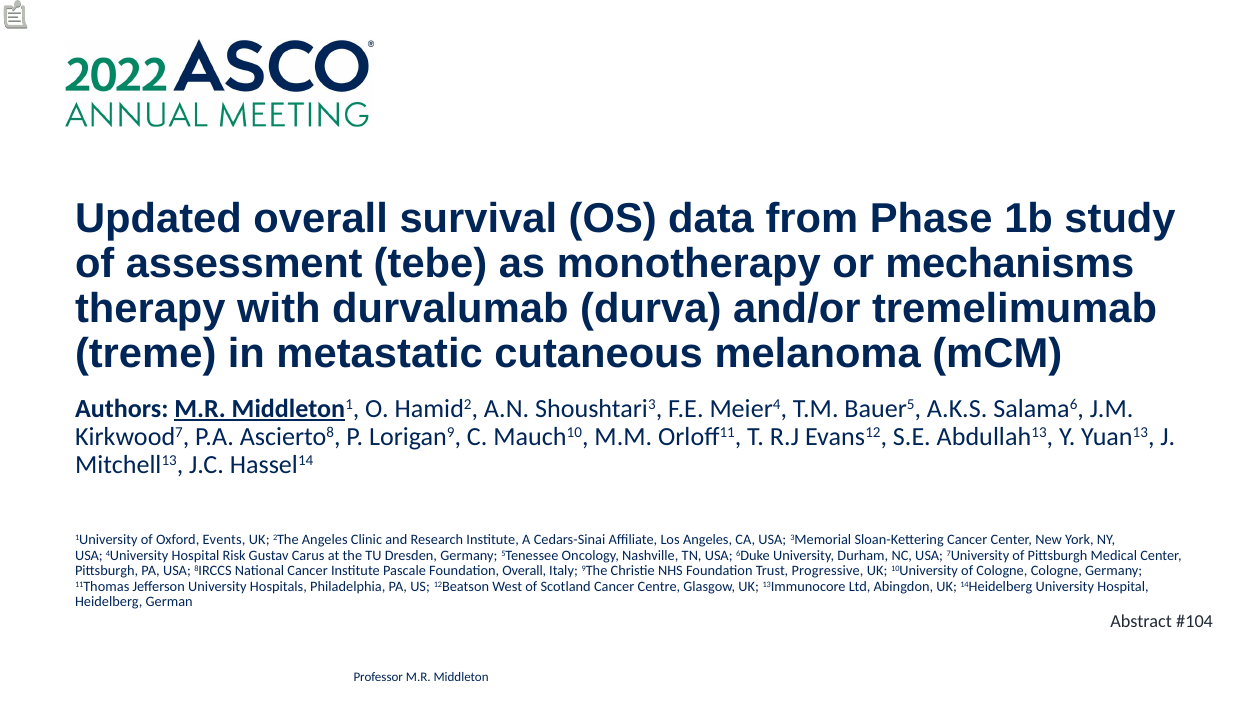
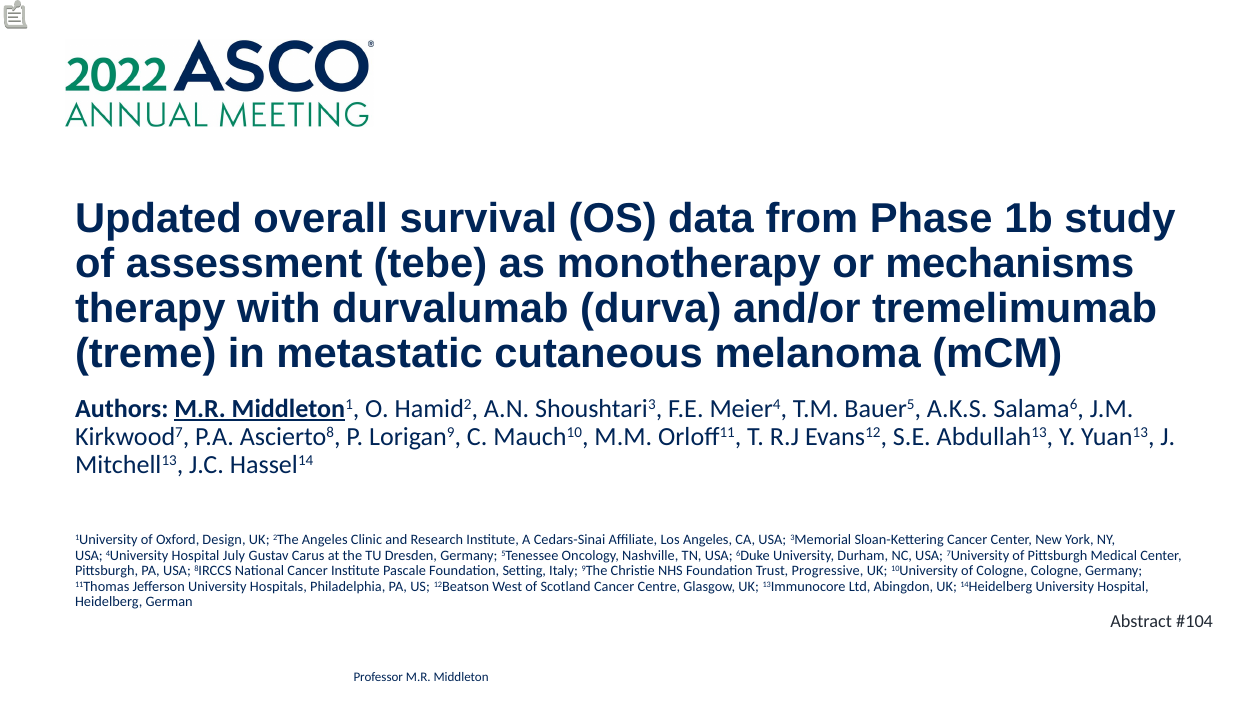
Events: Events -> Design
Risk: Risk -> July
Foundation Overall: Overall -> Setting
